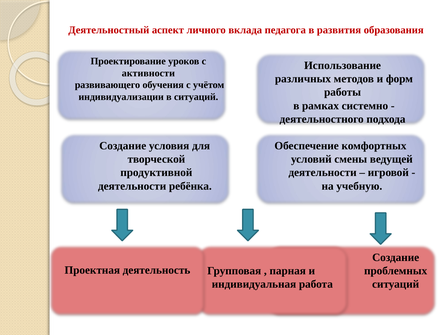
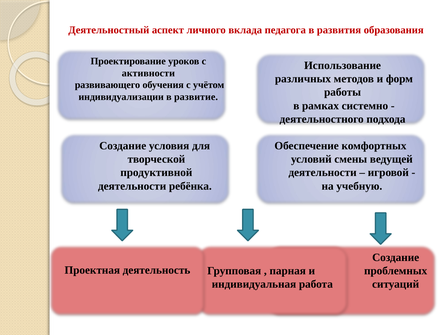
в ситуаций: ситуаций -> развитие
